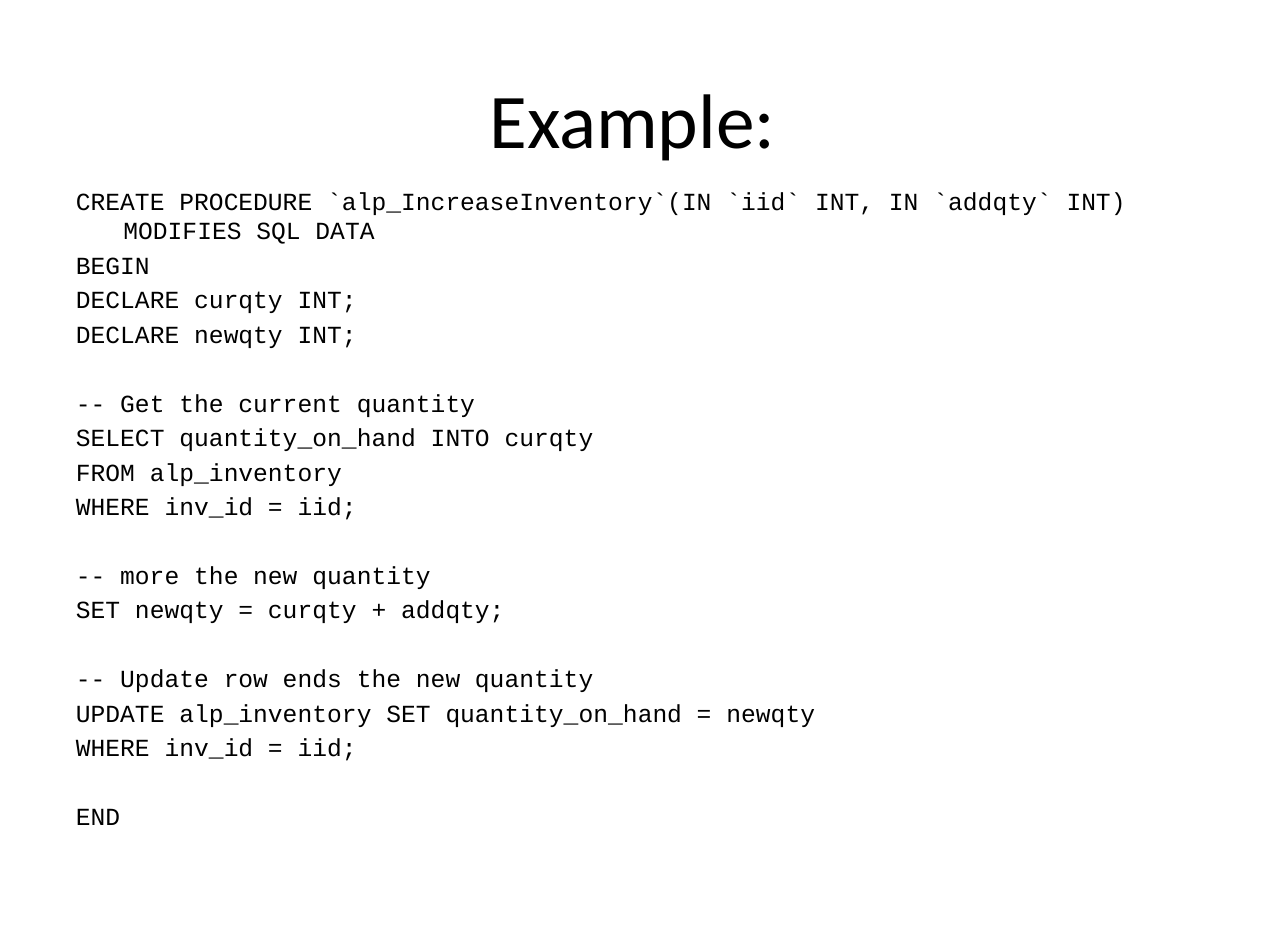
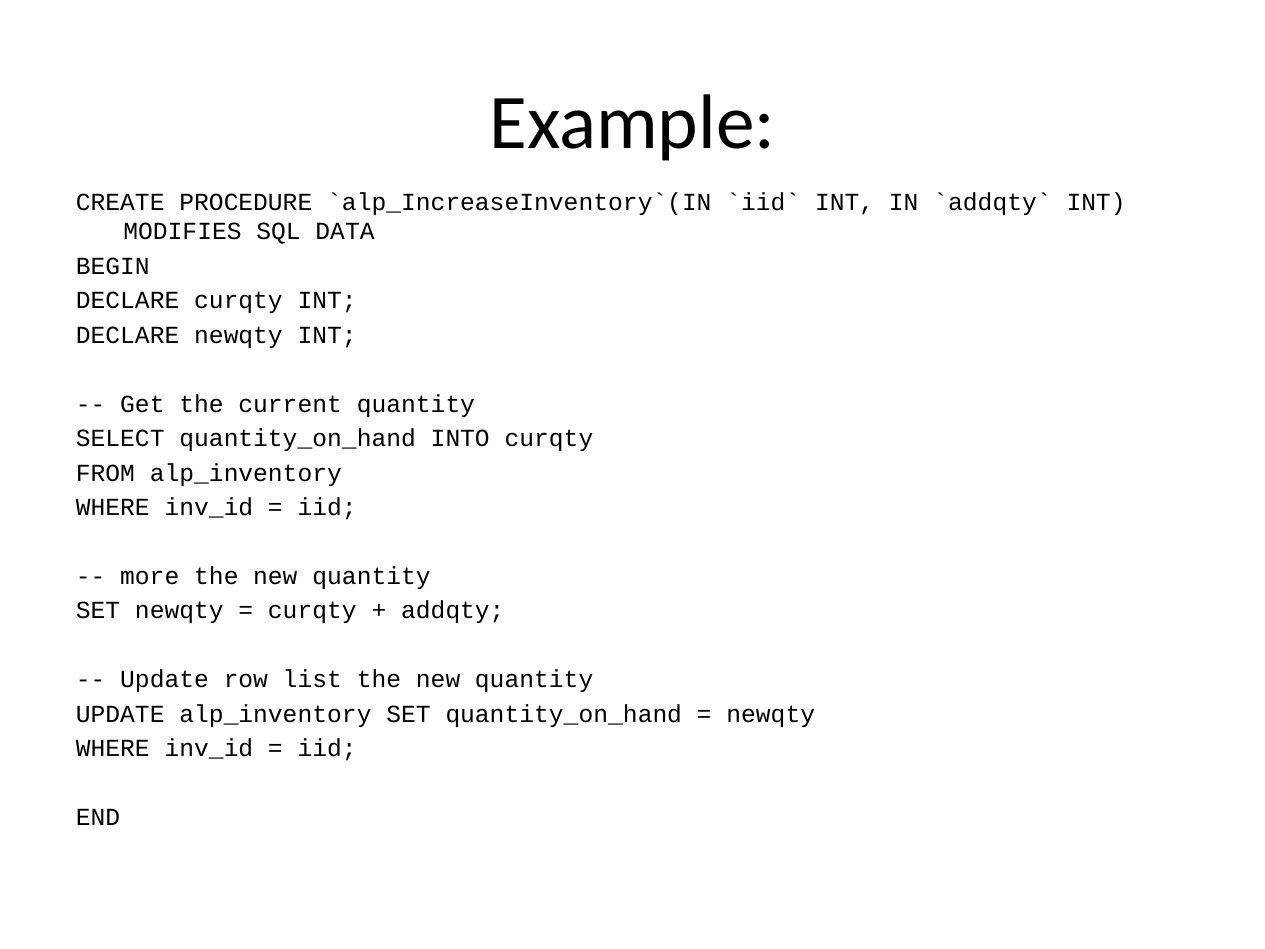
ends: ends -> list
